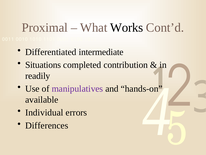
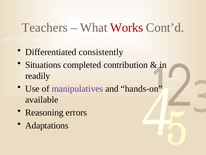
Proximal: Proximal -> Teachers
Works colour: black -> red
intermediate: intermediate -> consistently
Individual: Individual -> Reasoning
Differences: Differences -> Adaptations
